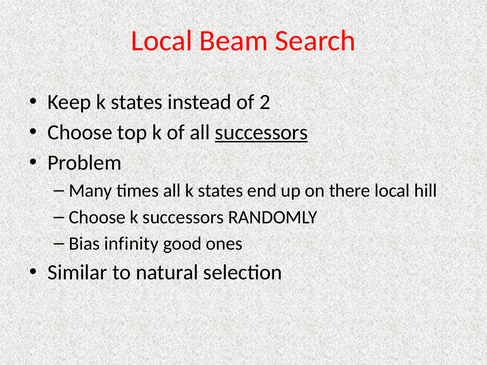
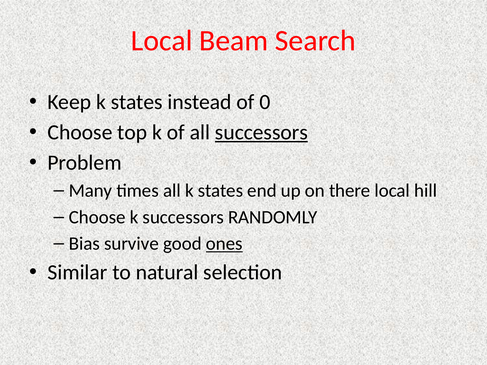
2: 2 -> 0
infinity: infinity -> survive
ones underline: none -> present
